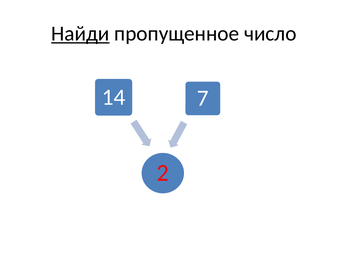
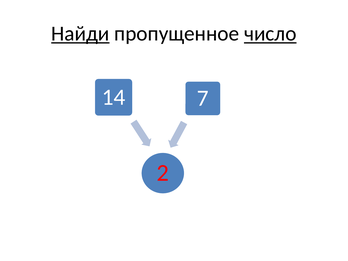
число underline: none -> present
